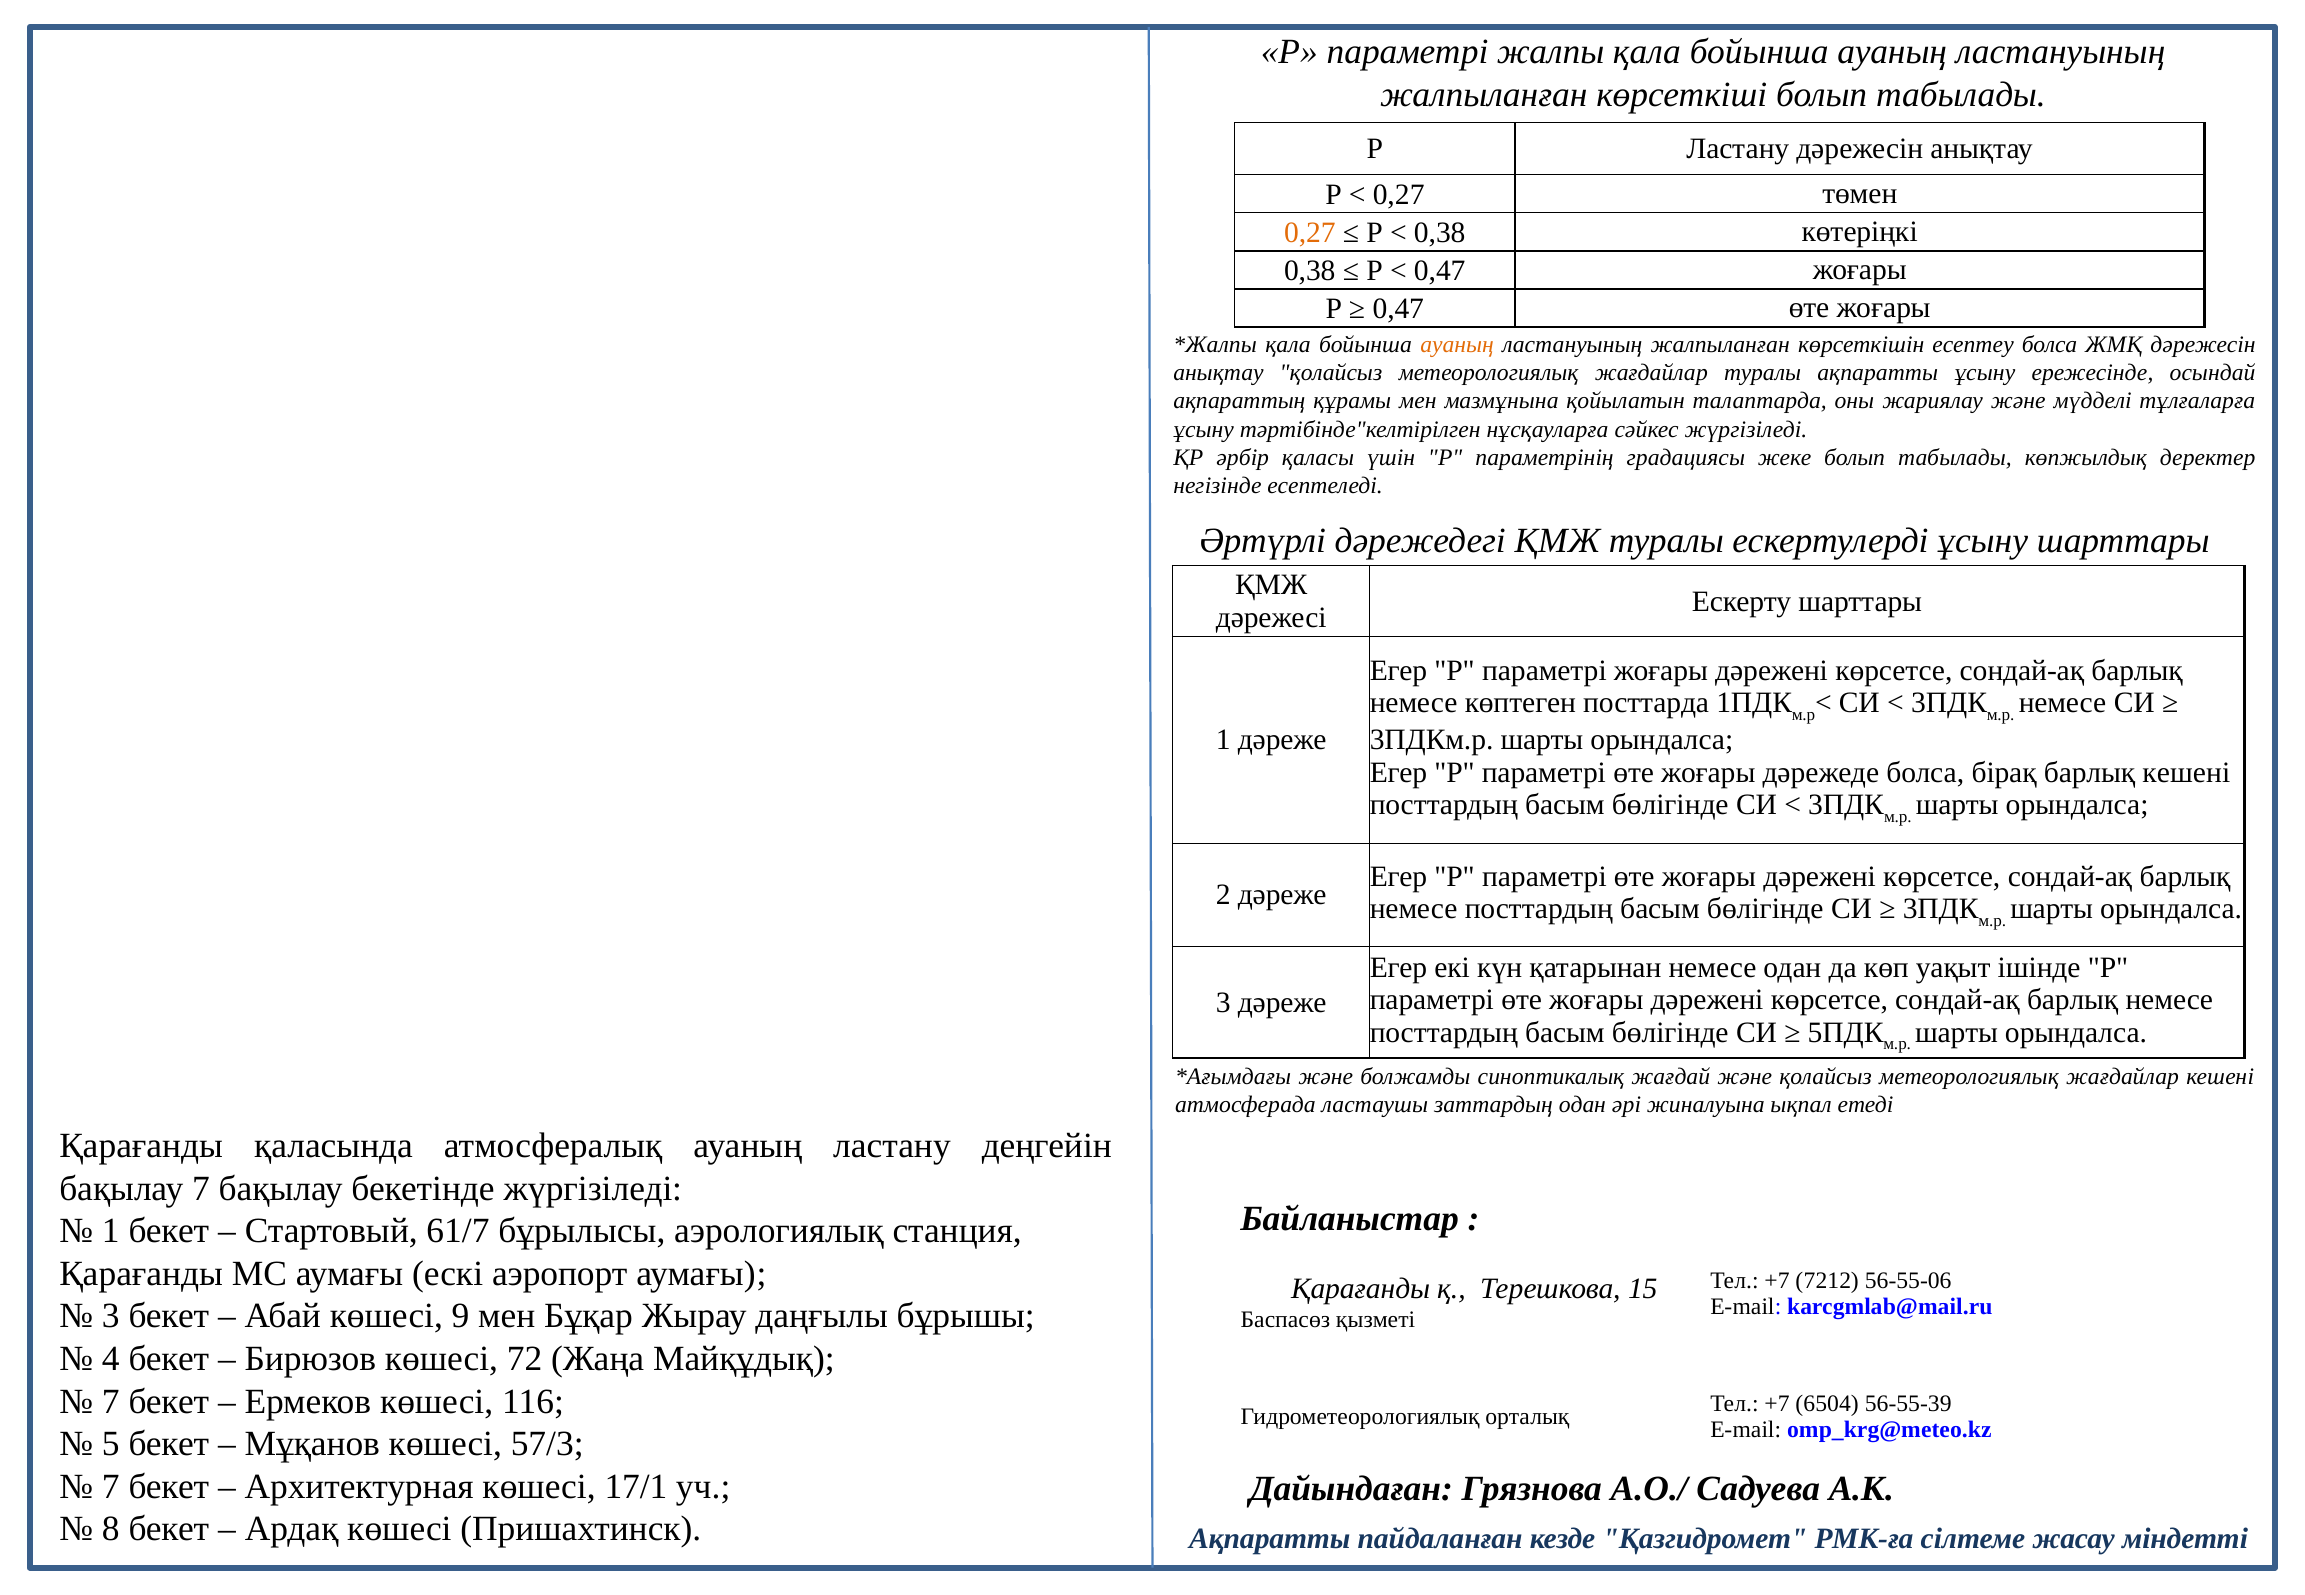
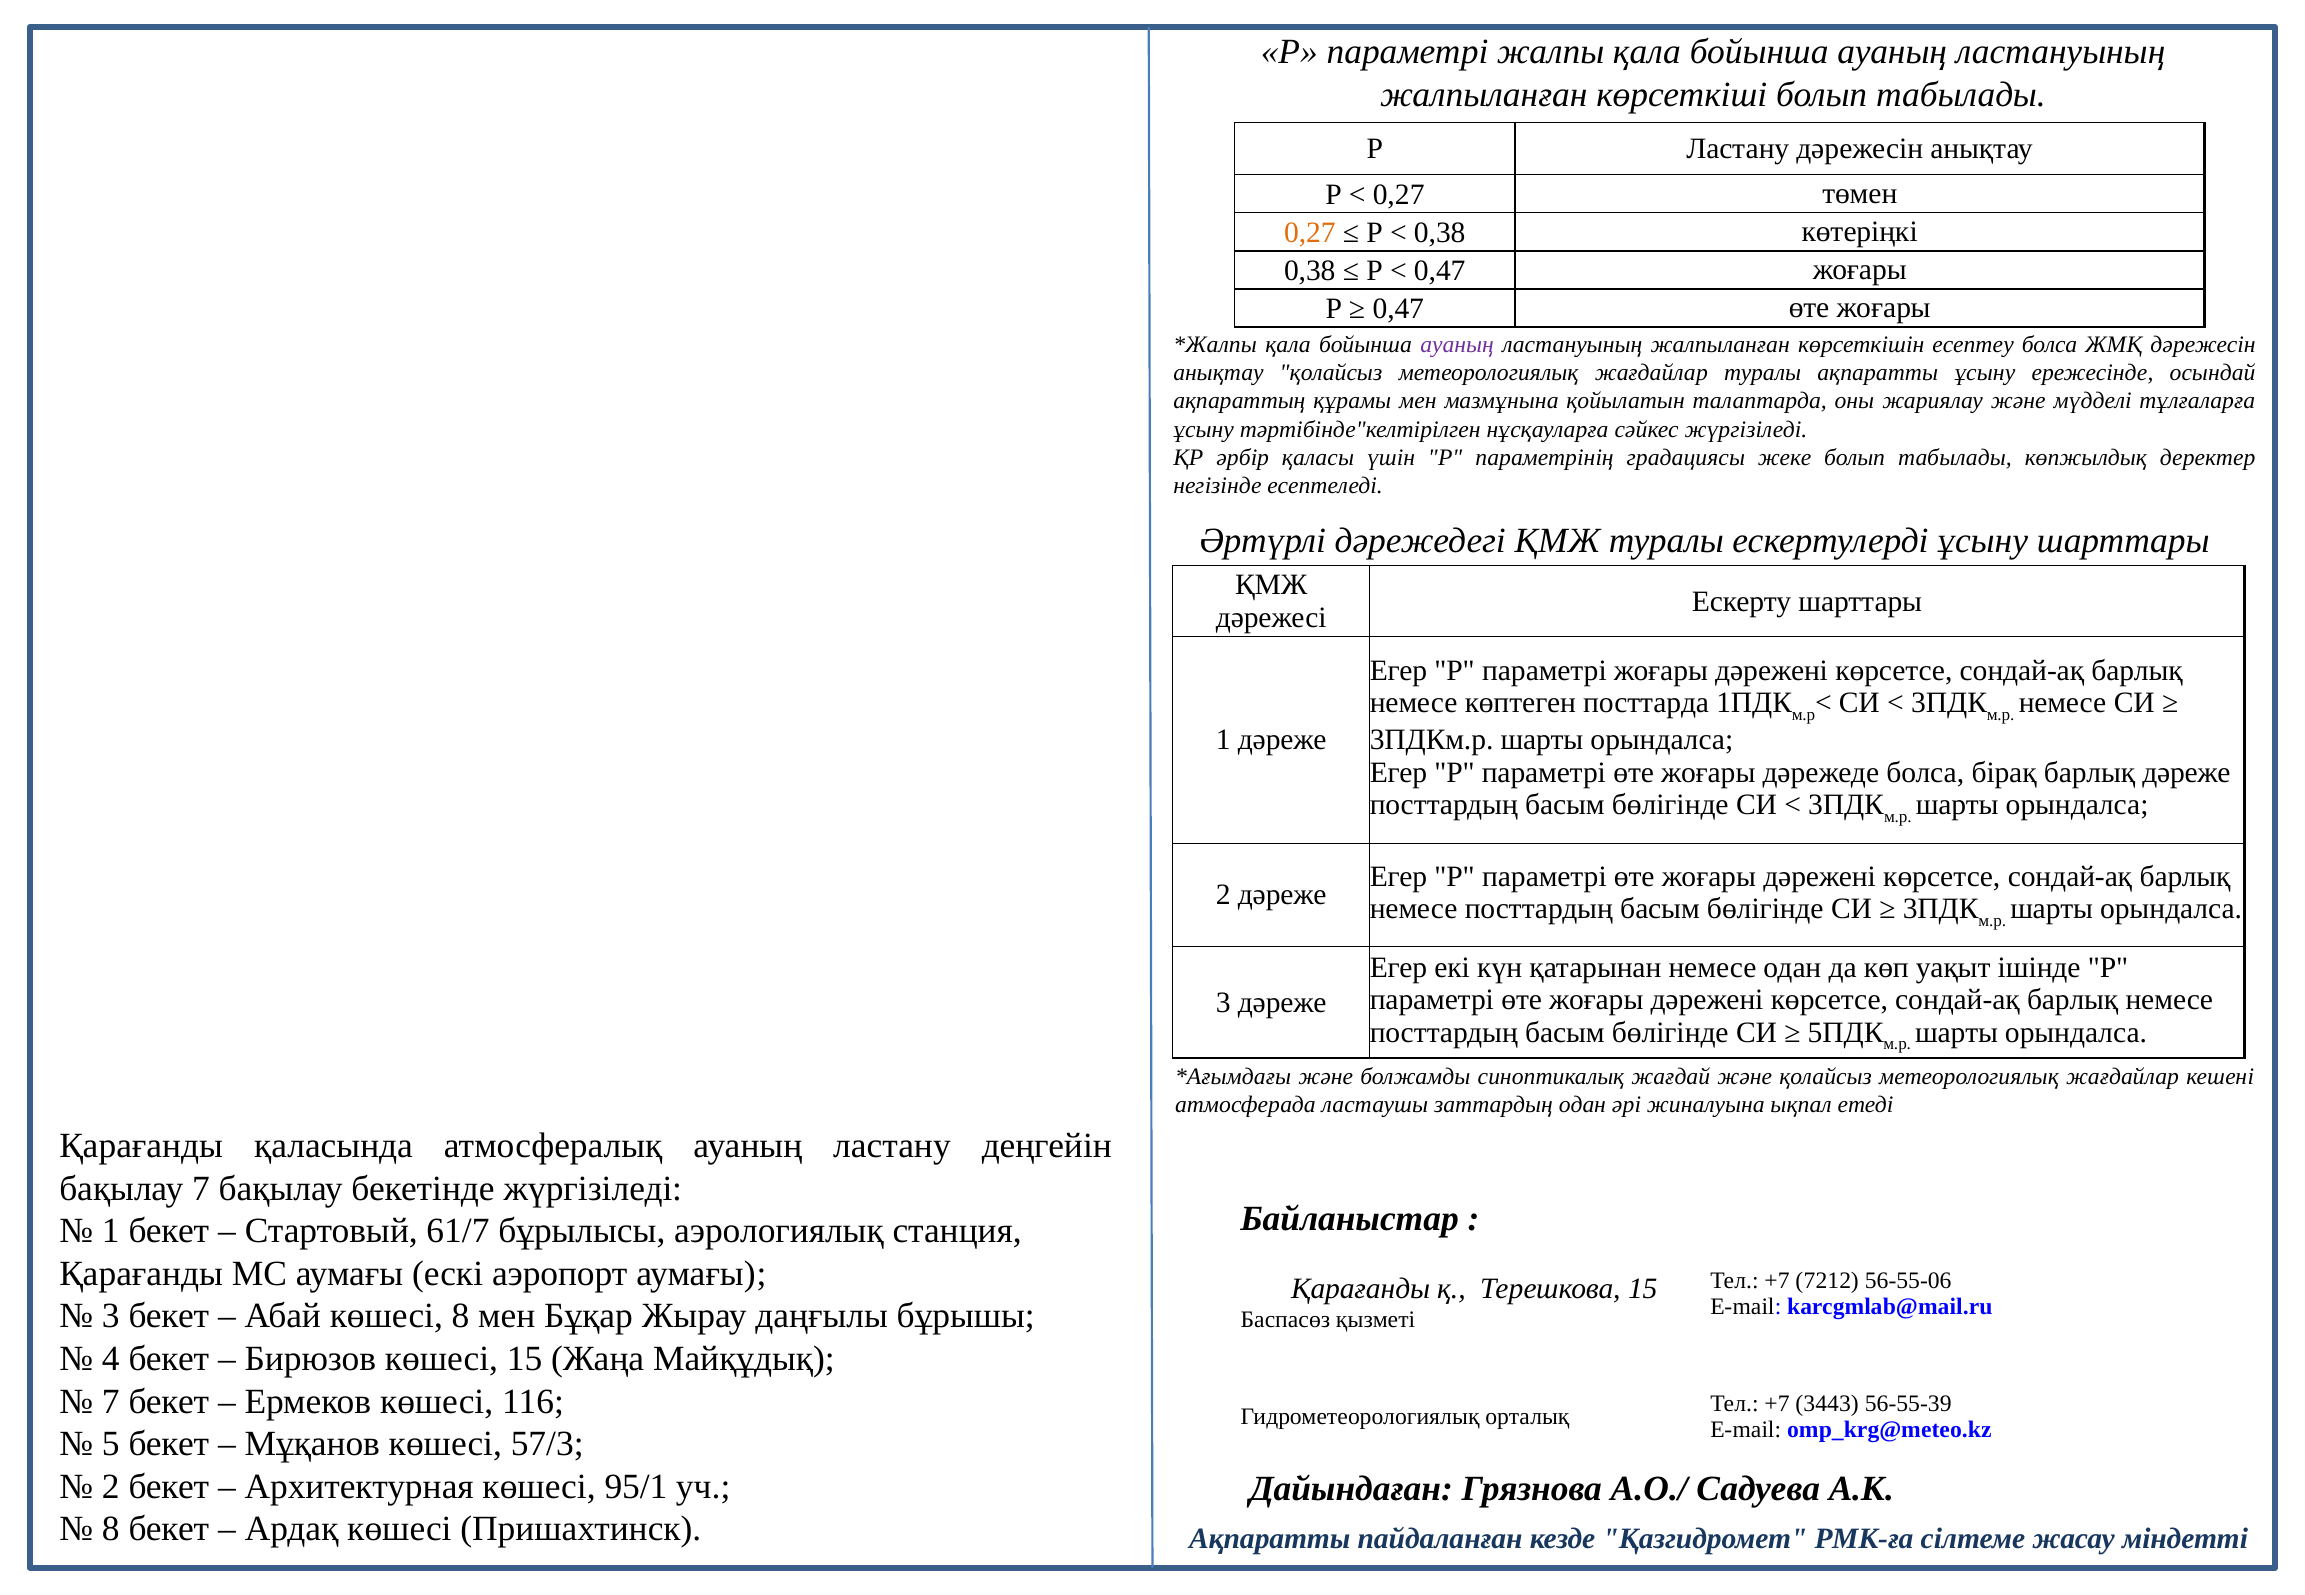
ауаның at (1457, 345) colour: orange -> purple
барлық кешені: кешені -> дәреже
көшесі 9: 9 -> 8
көшесі 72: 72 -> 15
6504: 6504 -> 3443
7 at (111, 1487): 7 -> 2
17/1: 17/1 -> 95/1
